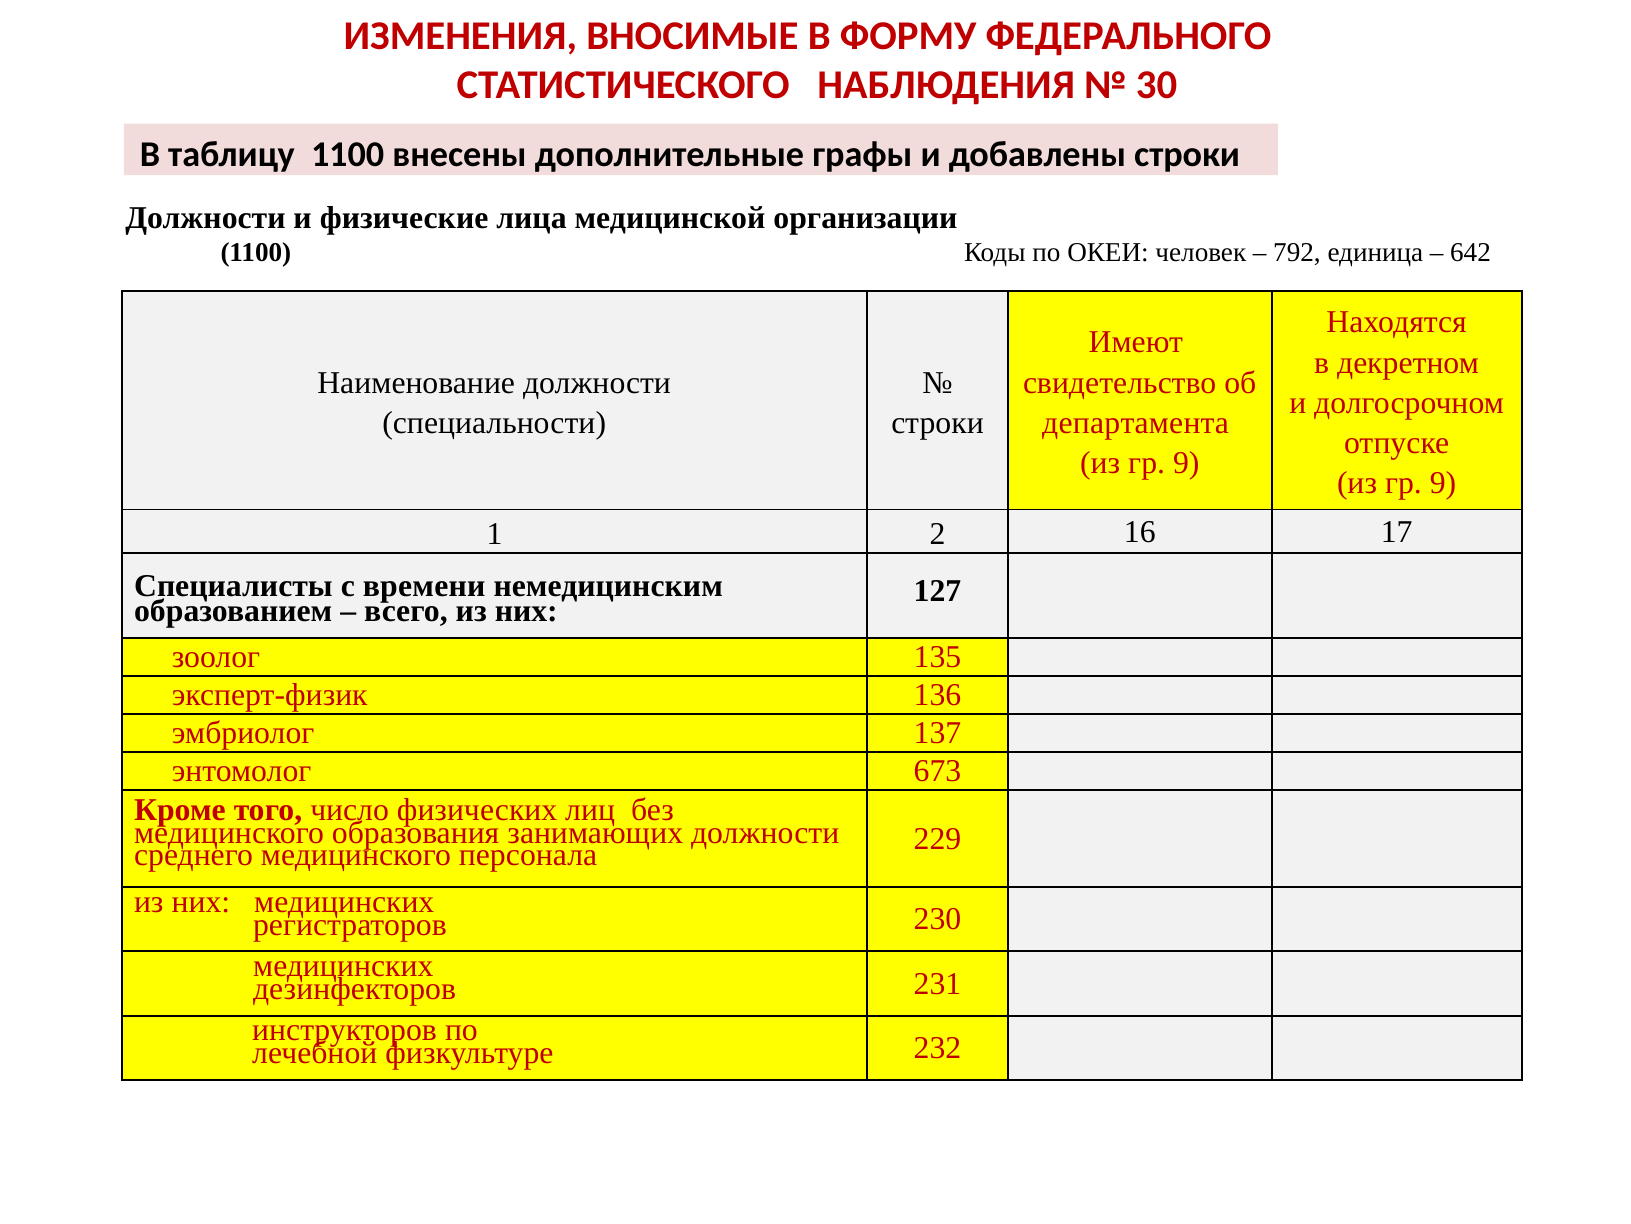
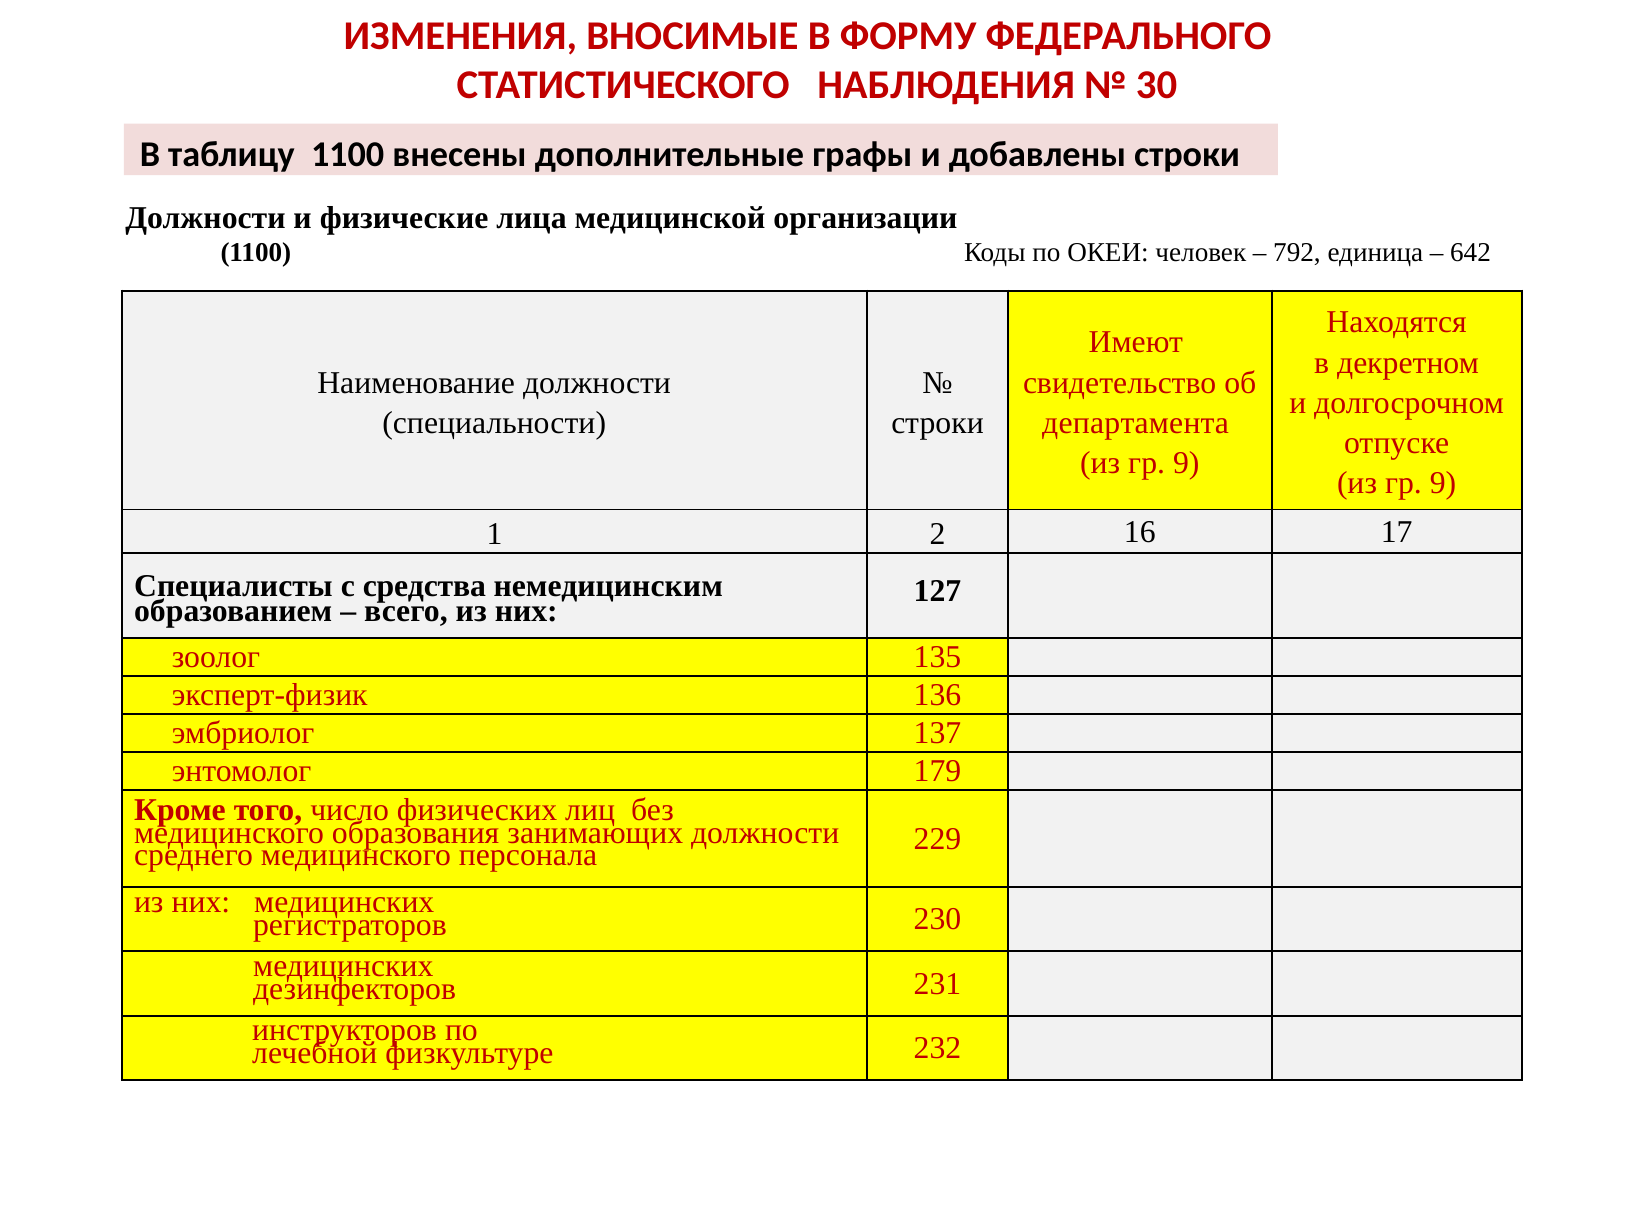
времени: времени -> средства
673: 673 -> 179
